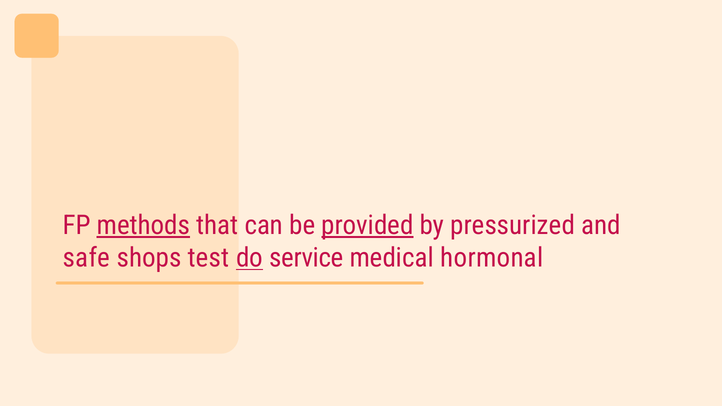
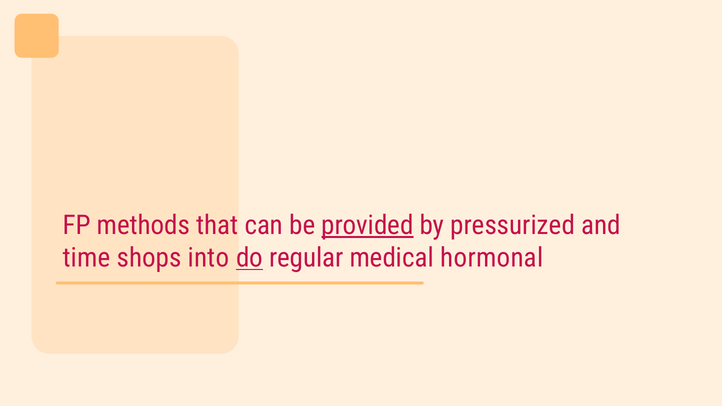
methods underline: present -> none
safe: safe -> time
test: test -> into
service: service -> regular
